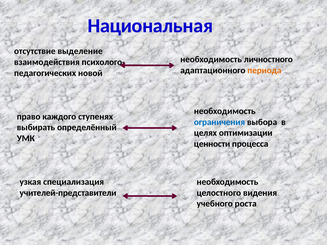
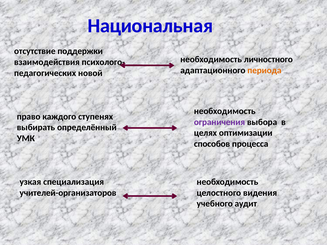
выделение: выделение -> поддержки
ограничения colour: blue -> purple
ценности: ценности -> способов
учителей-представители: учителей-представители -> учителей-организаторов
роста: роста -> аудит
